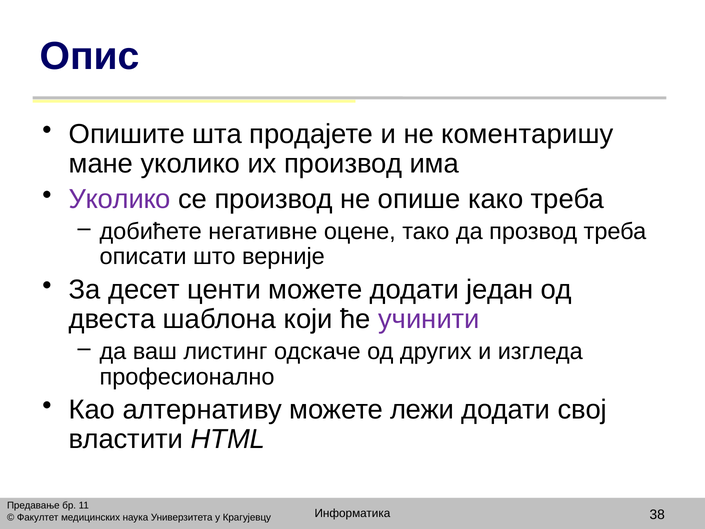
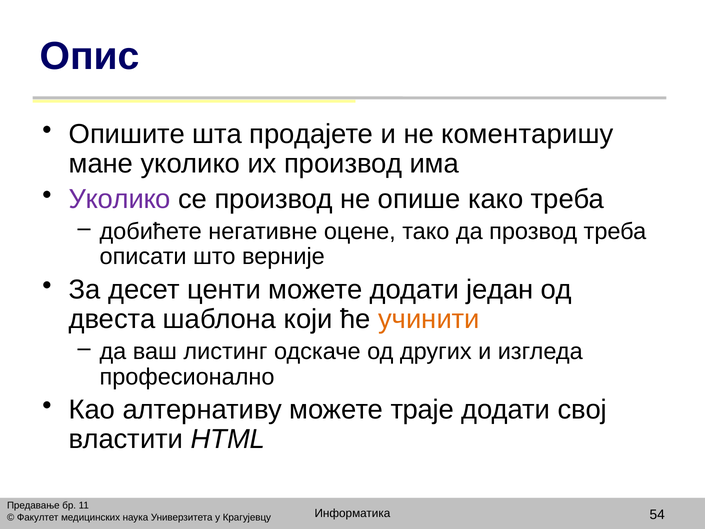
учинити colour: purple -> orange
лежи: лежи -> траје
38: 38 -> 54
